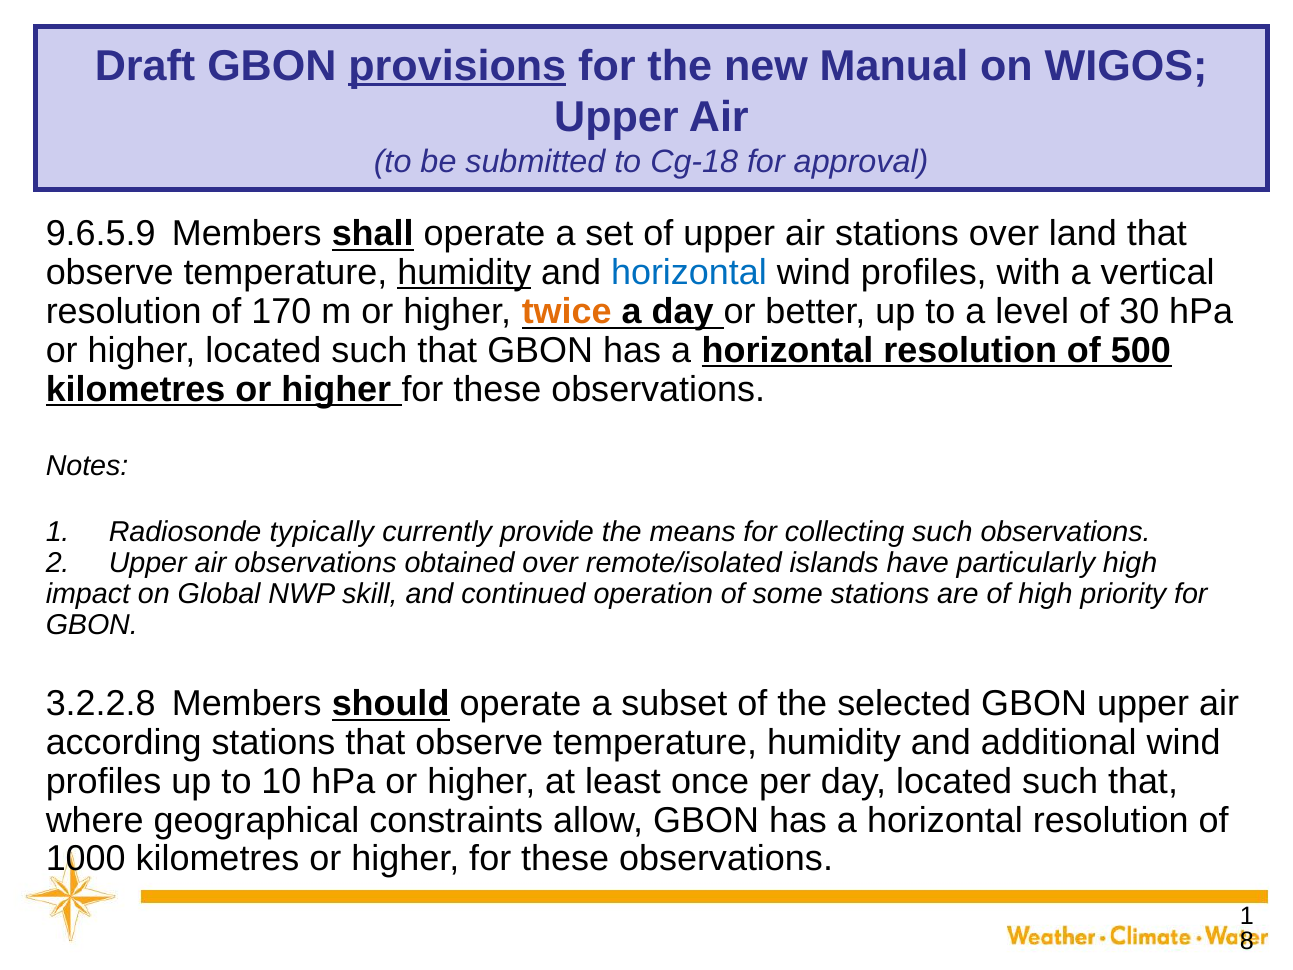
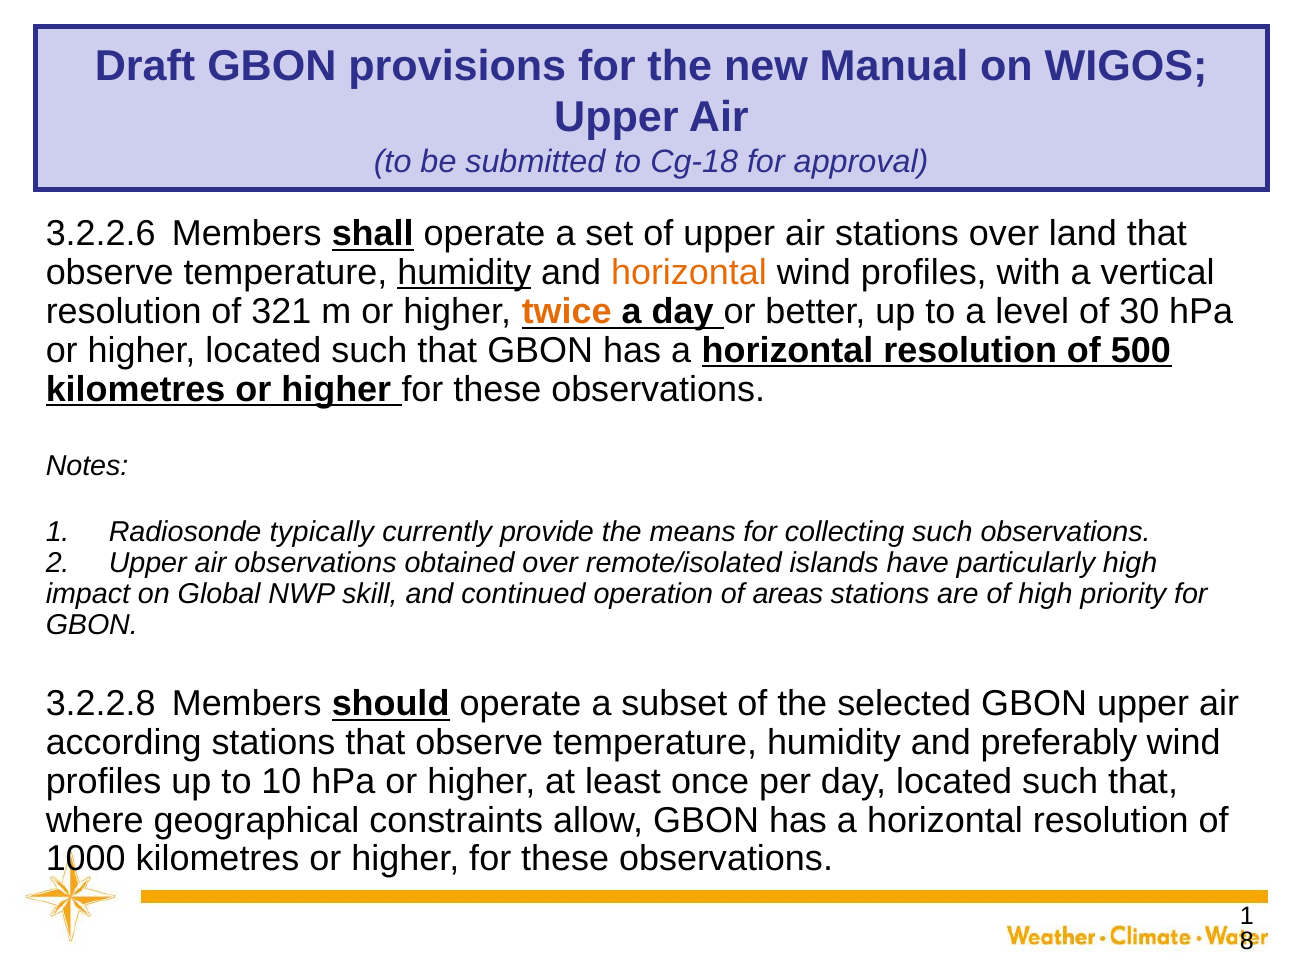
provisions underline: present -> none
9.6.5.9: 9.6.5.9 -> 3.2.2.6
horizontal at (689, 273) colour: blue -> orange
170: 170 -> 321
some: some -> areas
additional: additional -> preferably
